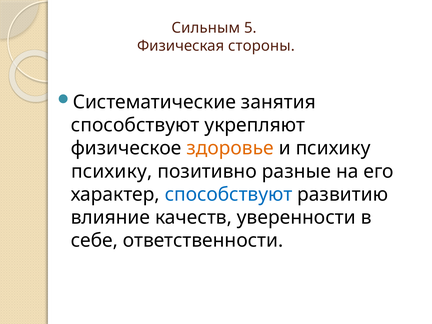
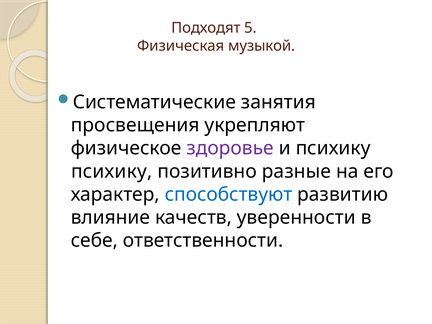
Сильным: Сильным -> Подходят
стороны: стороны -> музыкой
способствуют at (135, 125): способствуют -> просвещения
здоровье colour: orange -> purple
